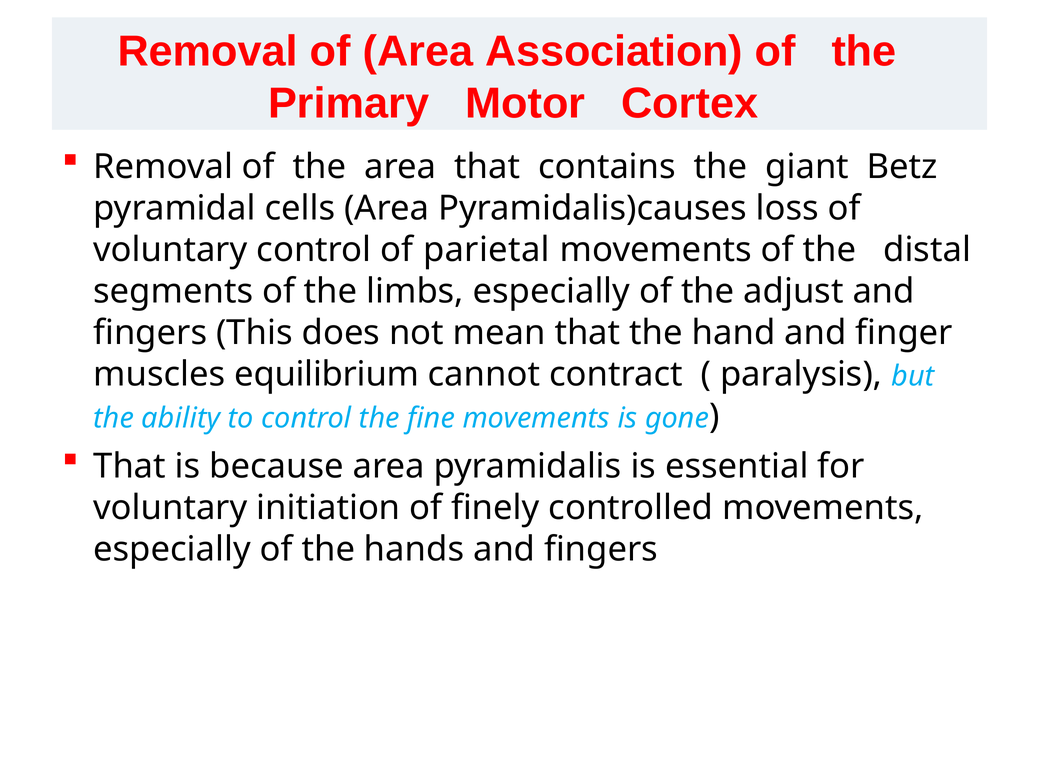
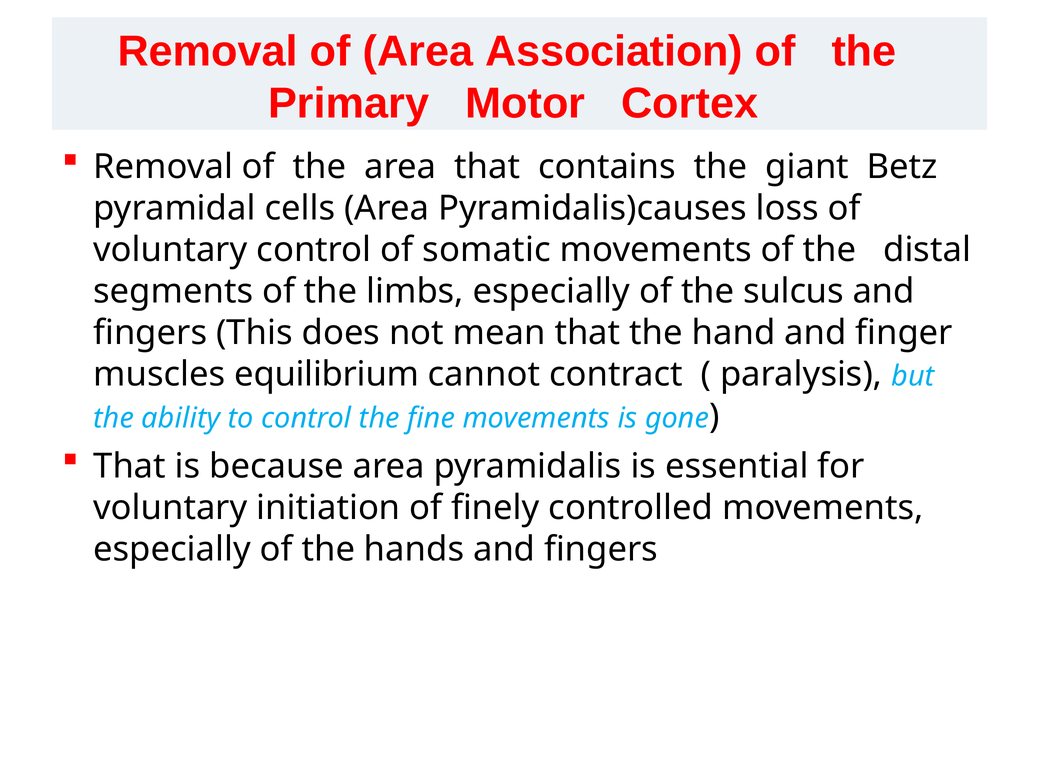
parietal: parietal -> somatic
adjust: adjust -> sulcus
